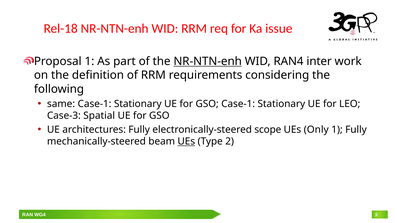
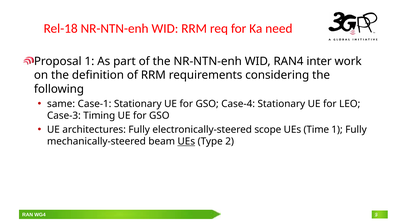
issue: issue -> need
NR-NTN-enh at (208, 61) underline: present -> none
GSO Case-1: Case-1 -> Case-4
Spatial: Spatial -> Timing
Only: Only -> Time
